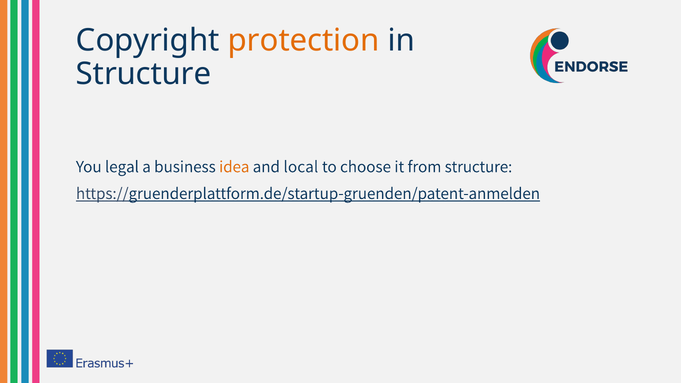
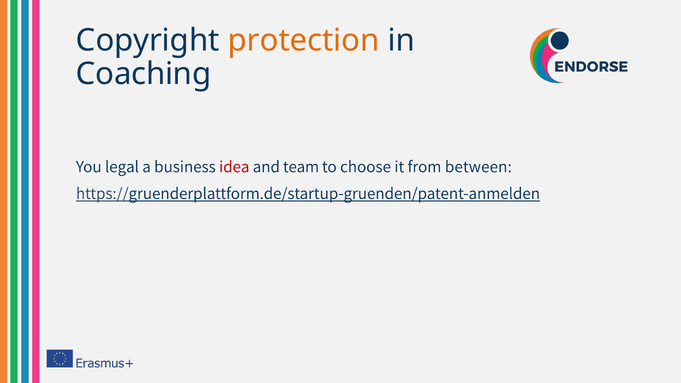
Structure at (144, 74): Structure -> Coaching
idea colour: orange -> red
local: local -> team
from structure: structure -> between
